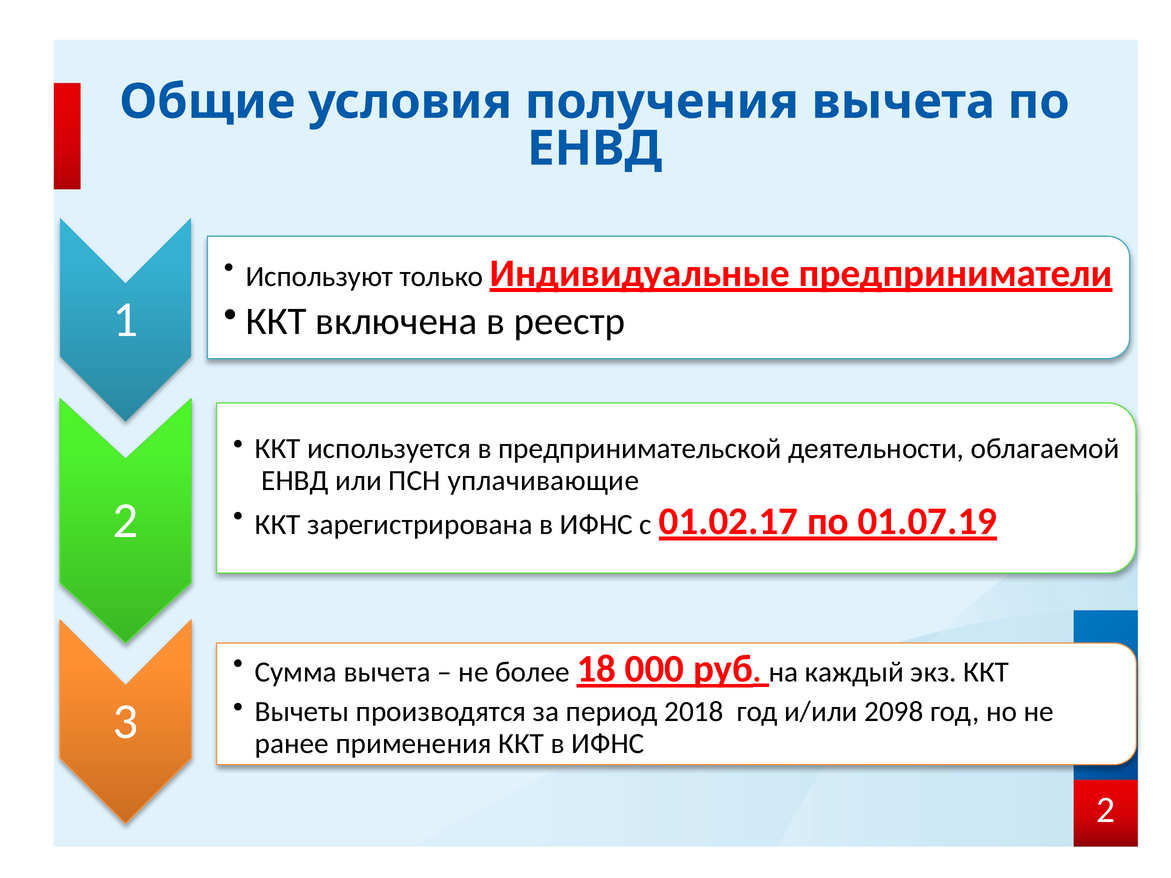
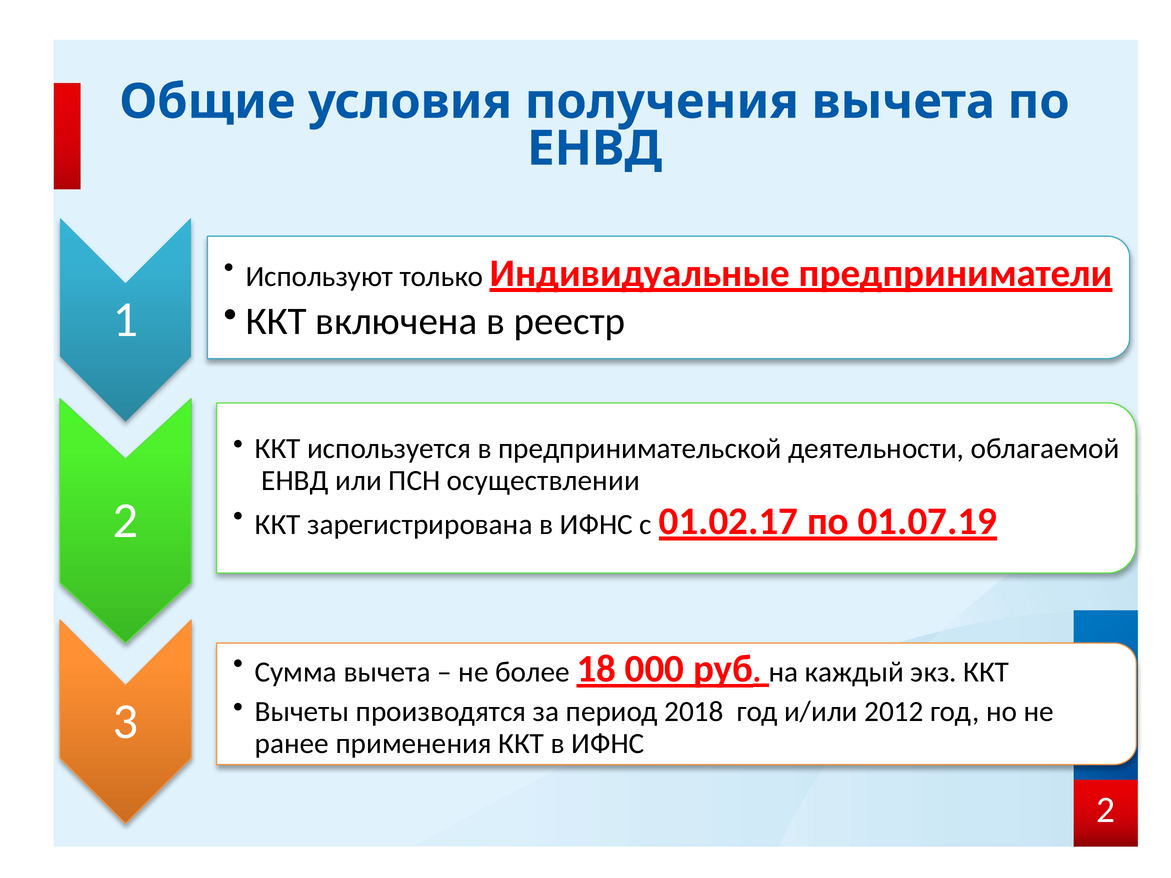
уплачивающие: уплачивающие -> осуществлении
2098: 2098 -> 2012
